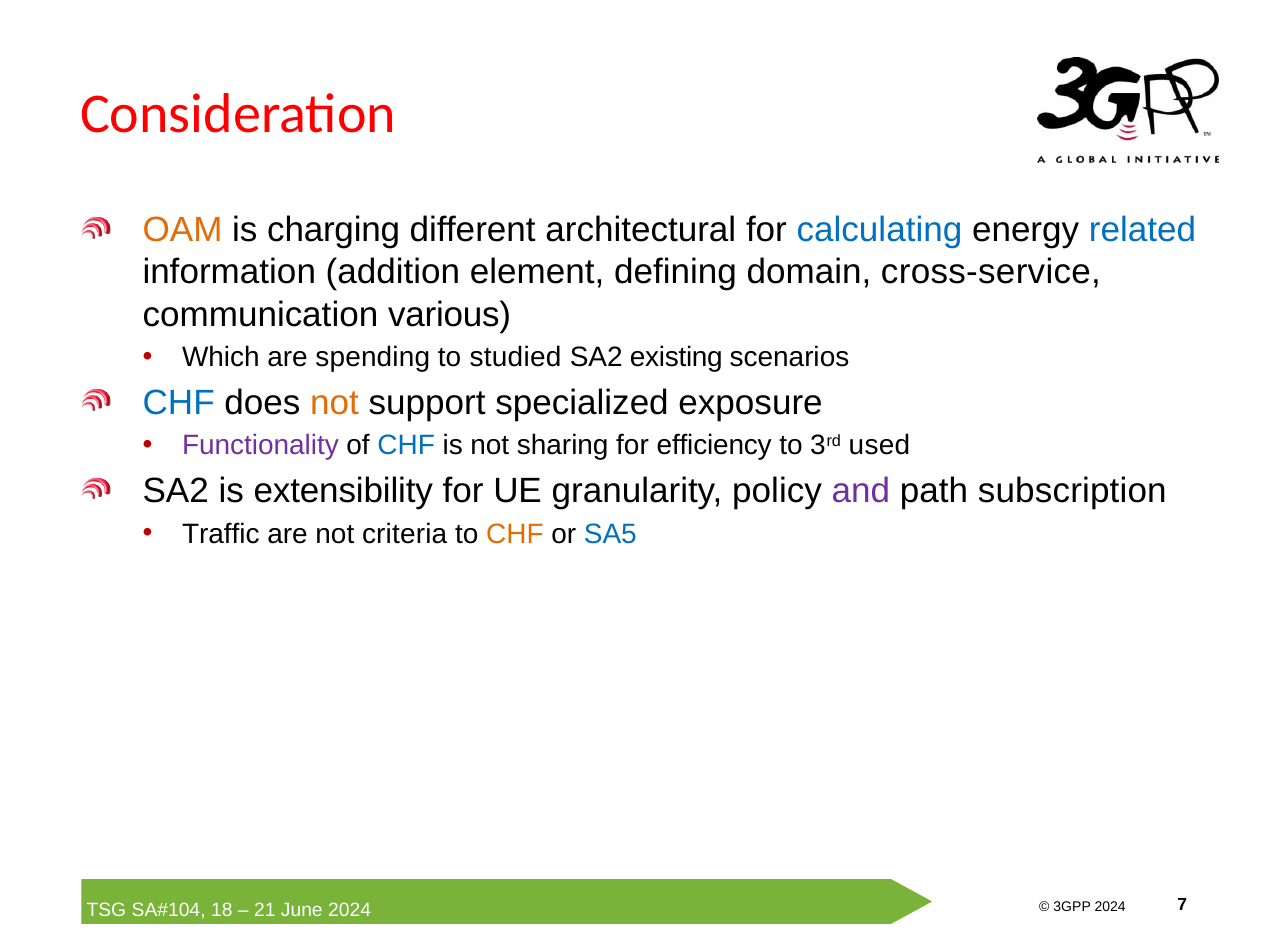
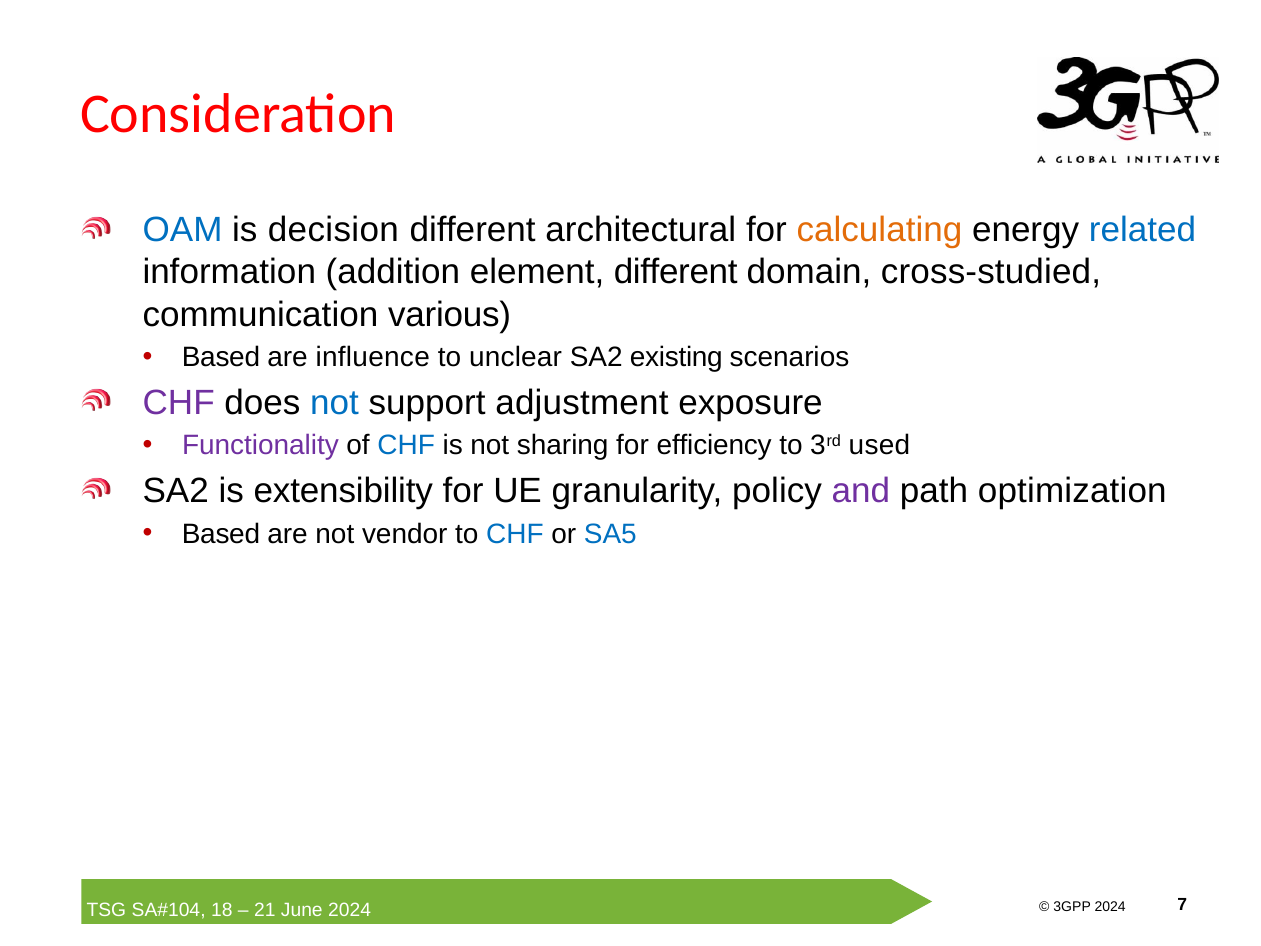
OAM colour: orange -> blue
charging: charging -> decision
calculating colour: blue -> orange
element defining: defining -> different
cross-service: cross-service -> cross-studied
Which at (221, 357): Which -> Based
spending: spending -> influence
studied: studied -> unclear
CHF at (179, 403) colour: blue -> purple
not at (334, 403) colour: orange -> blue
specialized: specialized -> adjustment
subscription: subscription -> optimization
Traffic at (221, 534): Traffic -> Based
criteria: criteria -> vendor
CHF at (515, 534) colour: orange -> blue
